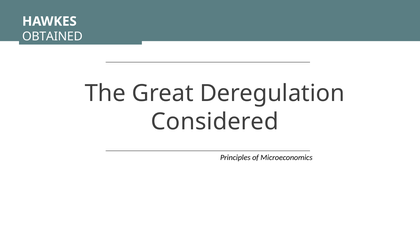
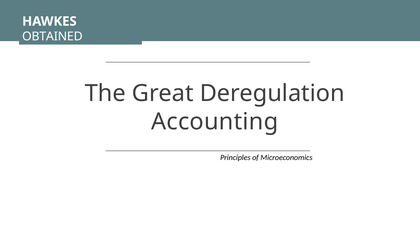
Considered: Considered -> Accounting
